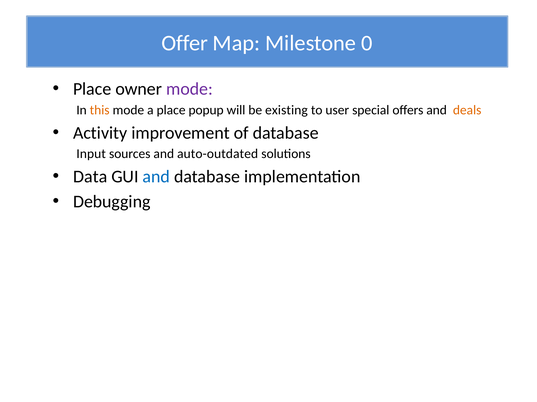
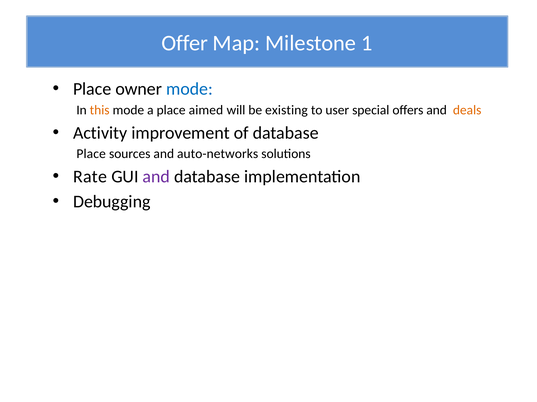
0: 0 -> 1
mode at (190, 89) colour: purple -> blue
popup: popup -> aimed
Input at (91, 154): Input -> Place
auto-outdated: auto-outdated -> auto-networks
Data: Data -> Rate
and at (156, 177) colour: blue -> purple
